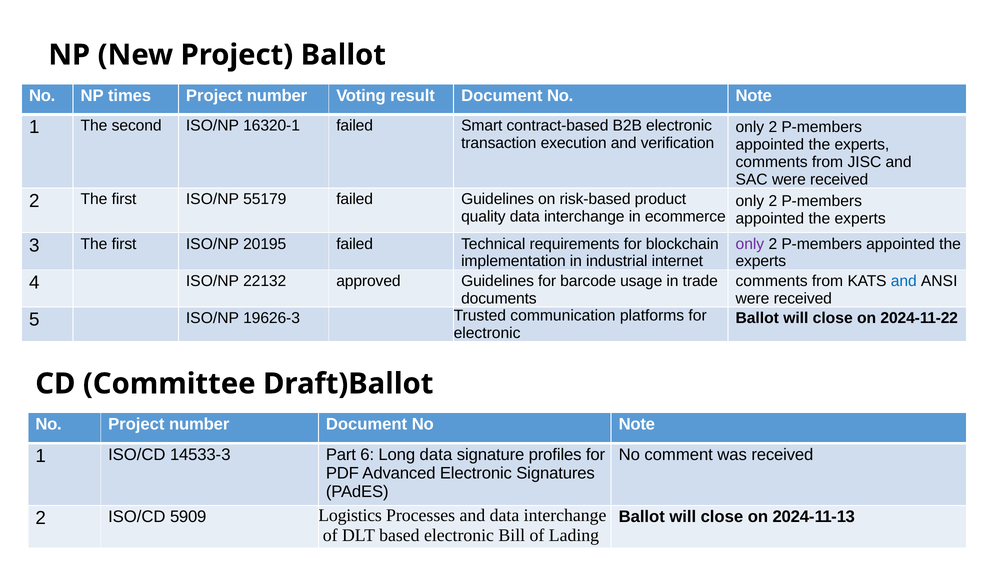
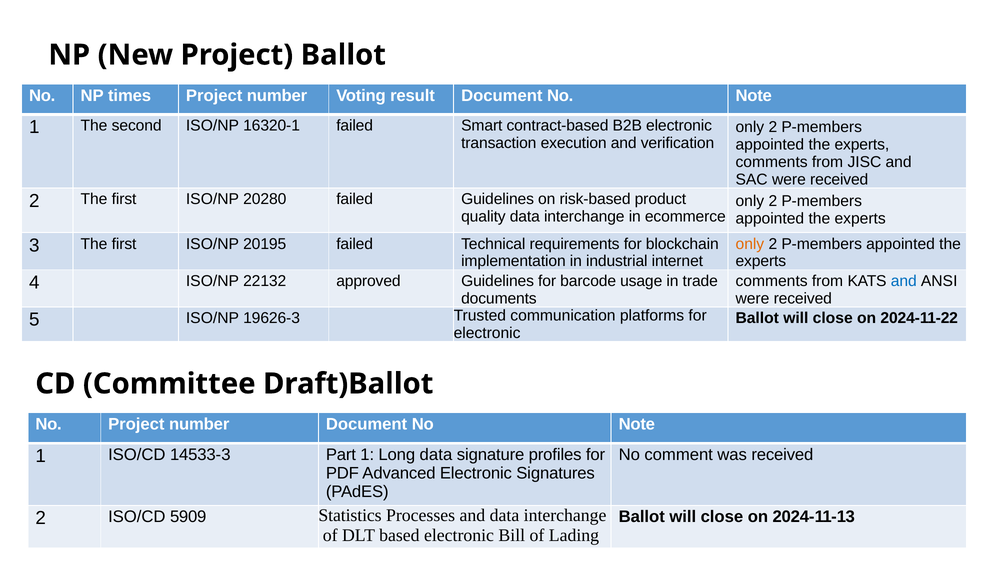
55179: 55179 -> 20280
only at (750, 244) colour: purple -> orange
Part 6: 6 -> 1
Logistics: Logistics -> Statistics
